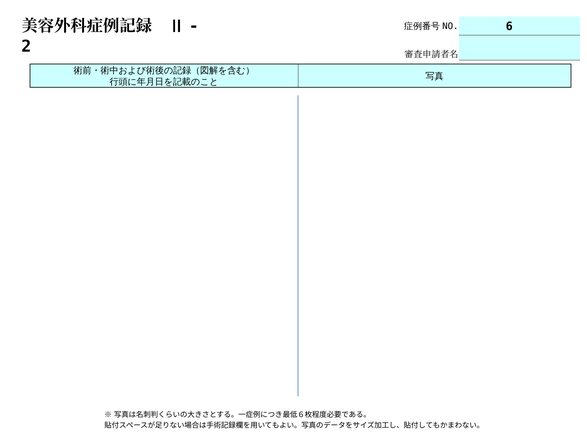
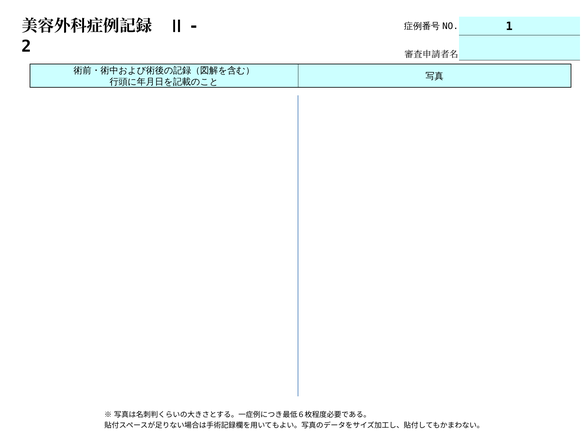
6: 6 -> 1
